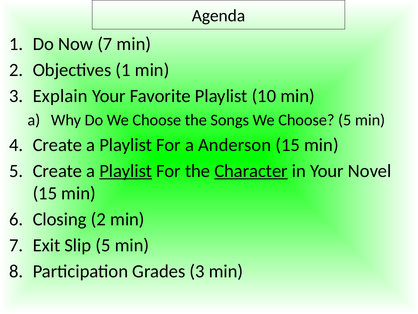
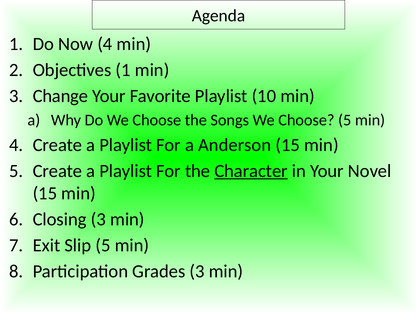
Now 7: 7 -> 4
Explain: Explain -> Change
Playlist at (126, 171) underline: present -> none
Closing 2: 2 -> 3
